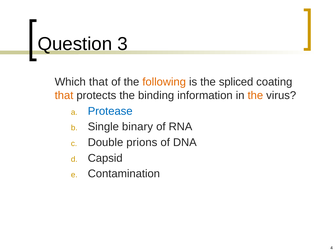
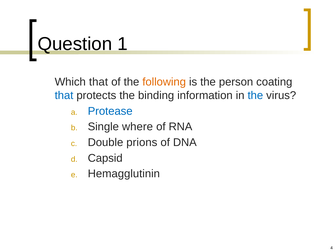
3: 3 -> 1
spliced: spliced -> person
that at (64, 95) colour: orange -> blue
the at (255, 95) colour: orange -> blue
binary: binary -> where
Contamination: Contamination -> Hemagglutinin
